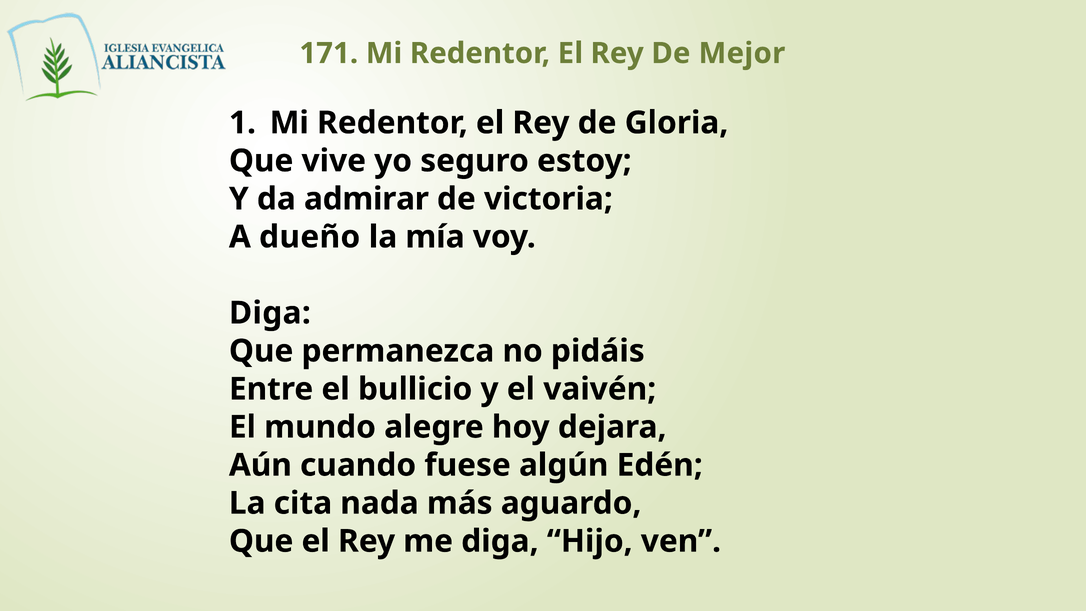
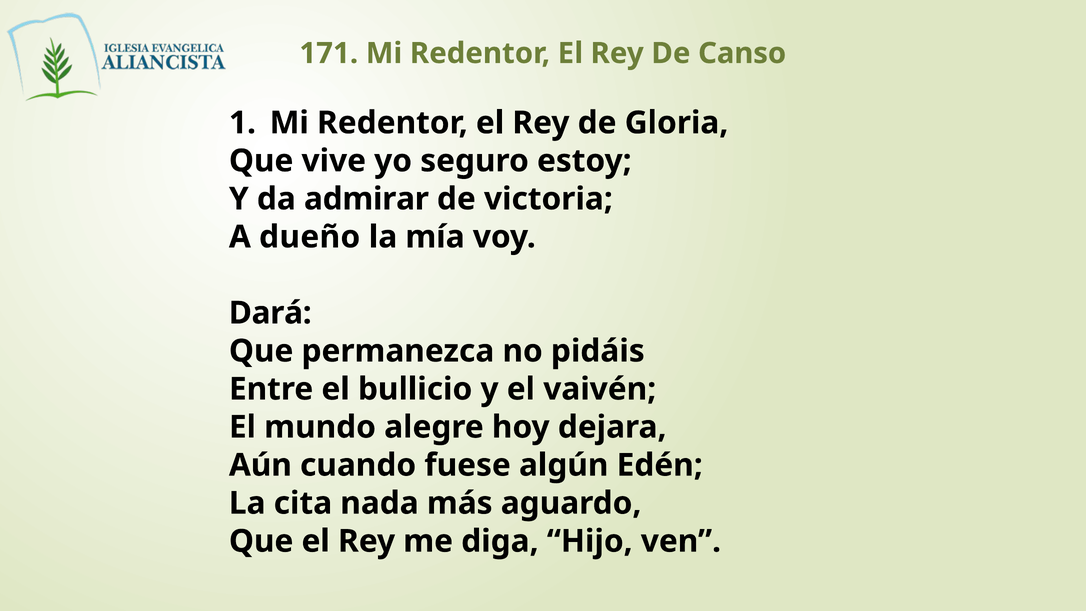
Mejor: Mejor -> Canso
Diga at (270, 313): Diga -> Dará
